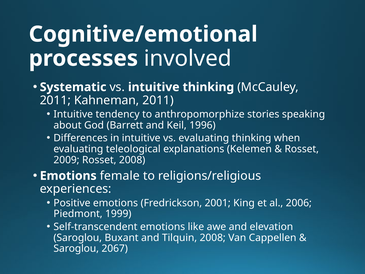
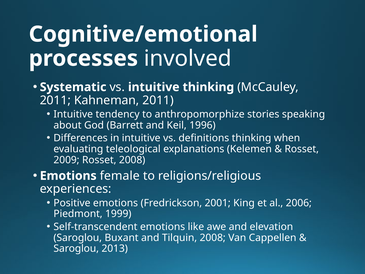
vs evaluating: evaluating -> definitions
2067: 2067 -> 2013
